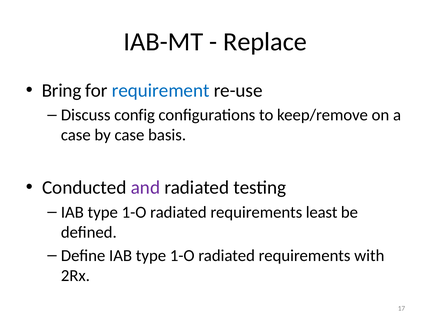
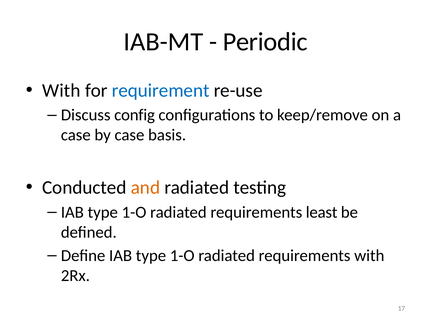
Replace: Replace -> Periodic
Bring at (62, 90): Bring -> With
and colour: purple -> orange
